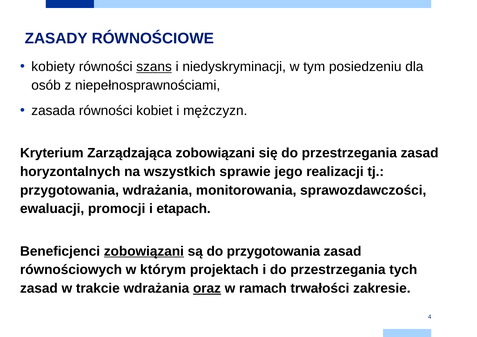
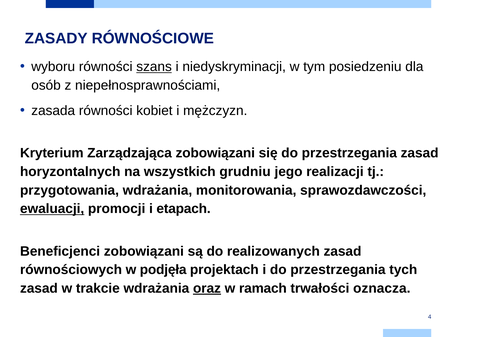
kobiety: kobiety -> wyboru
sprawie: sprawie -> grudniu
ewaluacji underline: none -> present
zobowiązani at (144, 251) underline: present -> none
do przygotowania: przygotowania -> realizowanych
którym: którym -> podjęła
zakresie: zakresie -> oznacza
